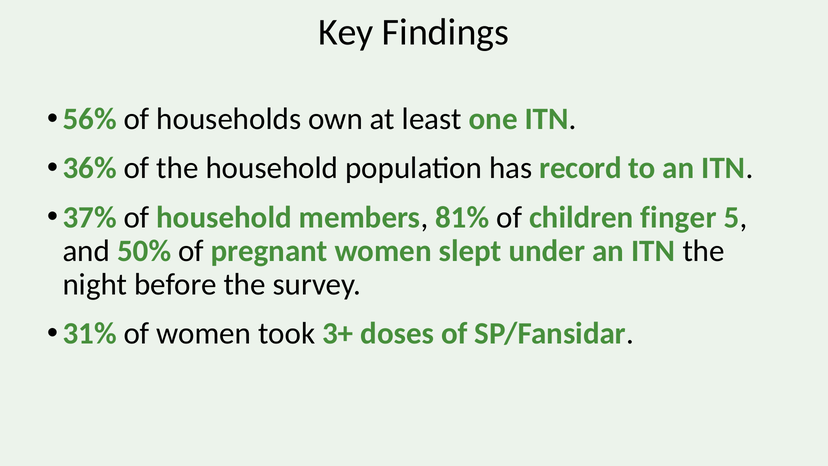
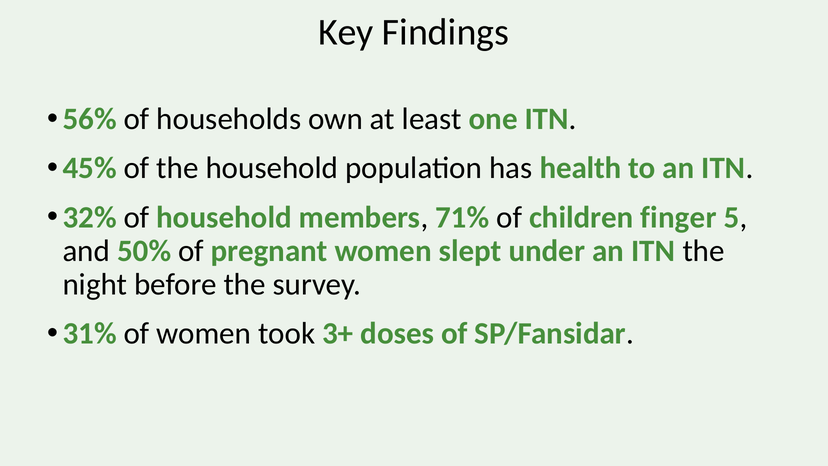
36%: 36% -> 45%
record: record -> health
37%: 37% -> 32%
81%: 81% -> 71%
